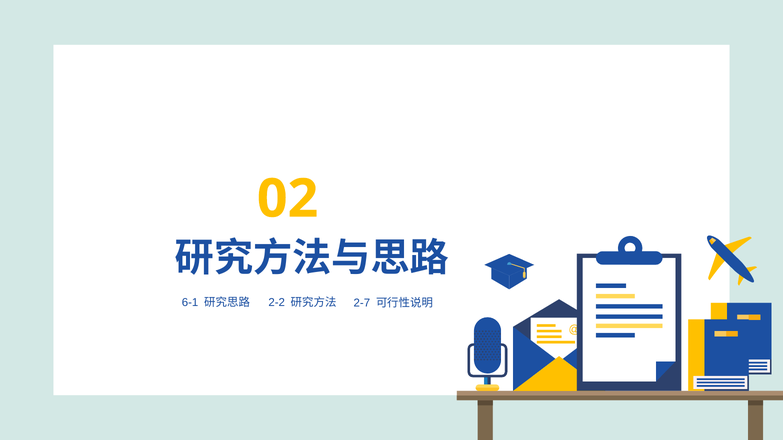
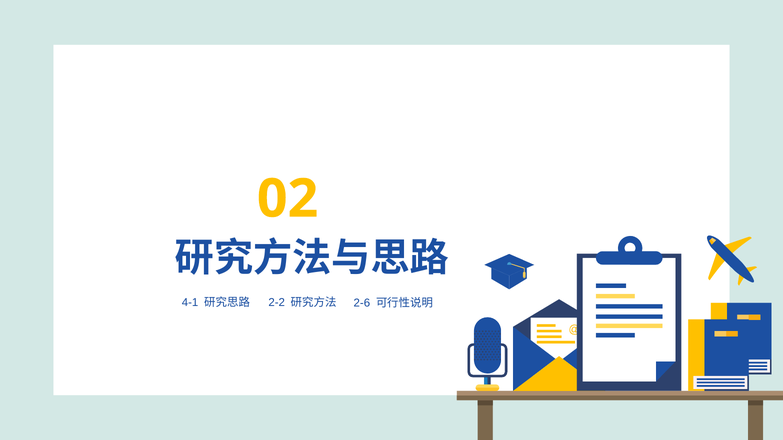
6-1: 6-1 -> 4-1
2-7: 2-7 -> 2-6
